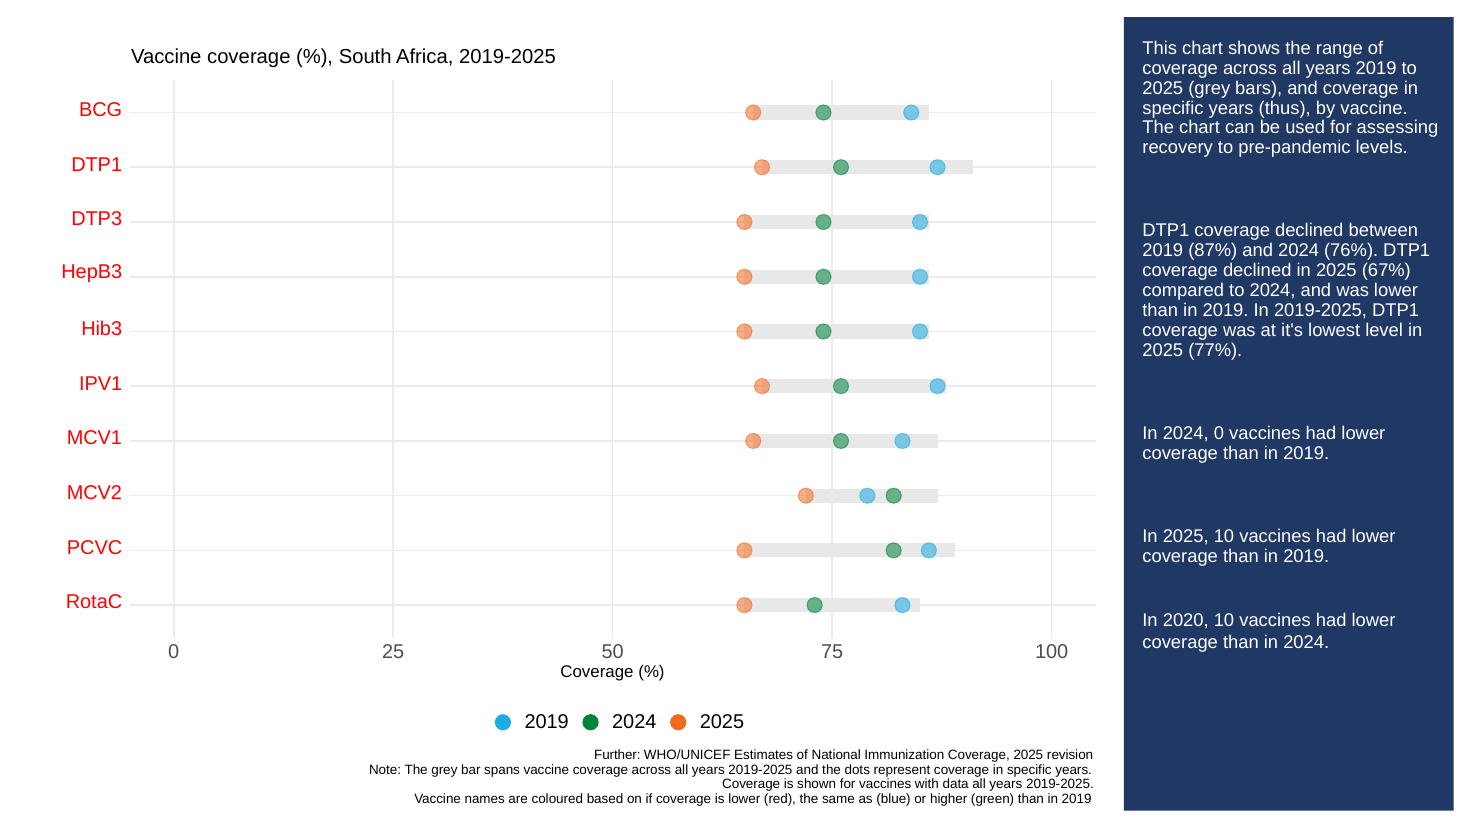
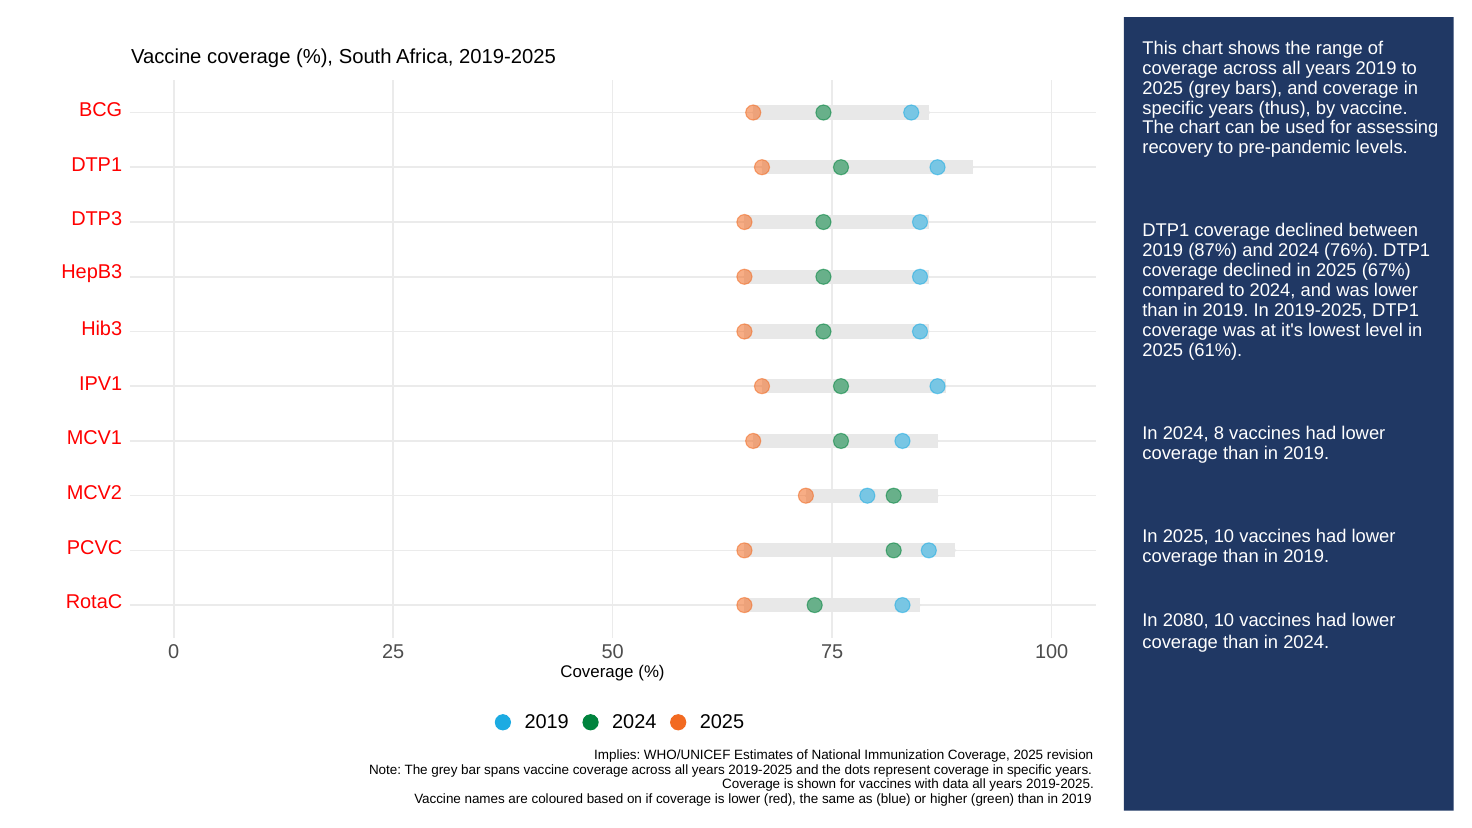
77%: 77% -> 61%
2024 0: 0 -> 8
2020: 2020 -> 2080
Further: Further -> Implies
